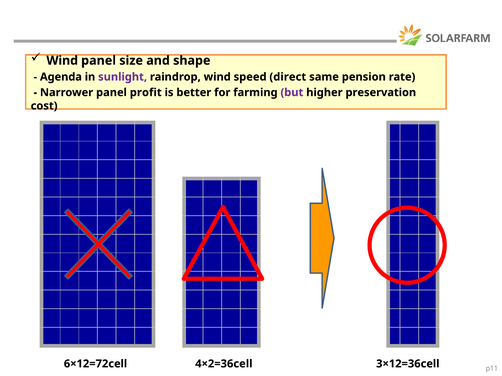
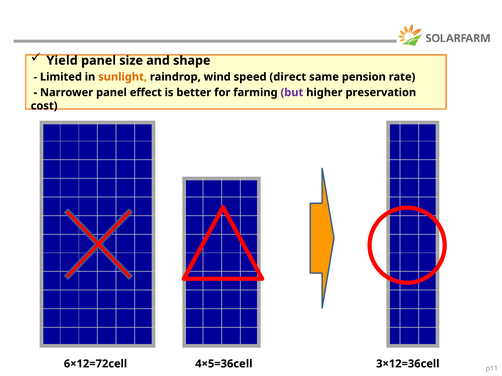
Wind at (62, 61): Wind -> Yield
Agenda: Agenda -> Limited
sunlight colour: purple -> orange
profit: profit -> effect
4×2=36cell: 4×2=36cell -> 4×5=36cell
